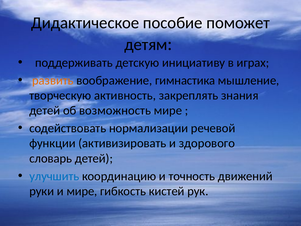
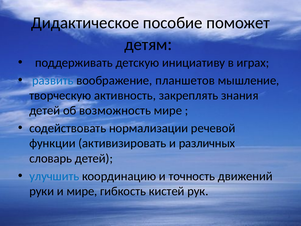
развить colour: orange -> blue
гимнастика: гимнастика -> планшетов
здорового: здорового -> различных
